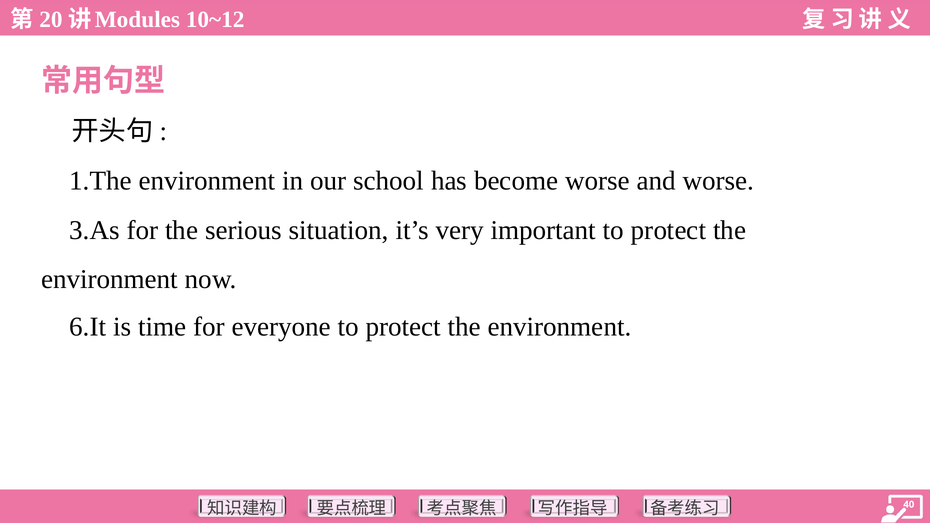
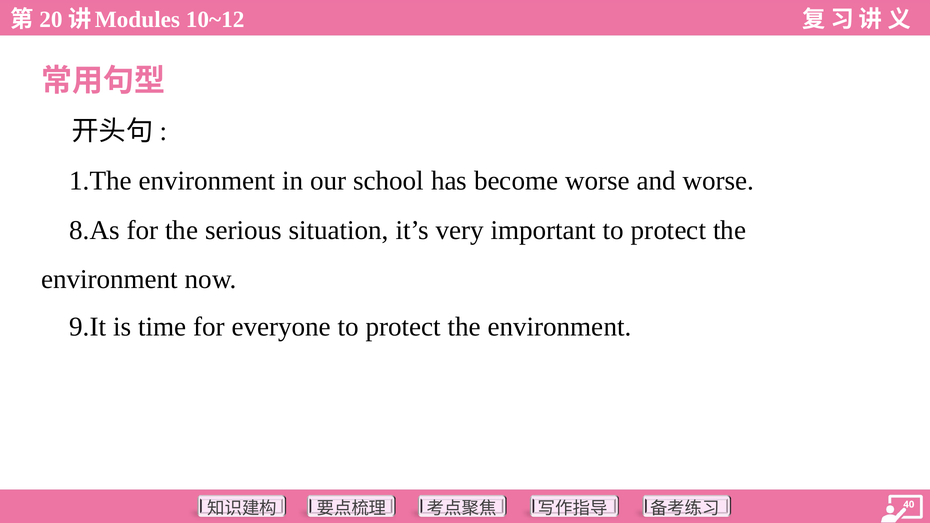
3.As: 3.As -> 8.As
6.It: 6.It -> 9.It
